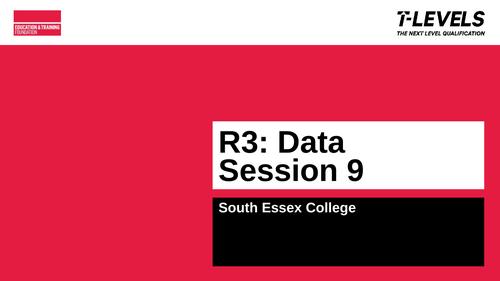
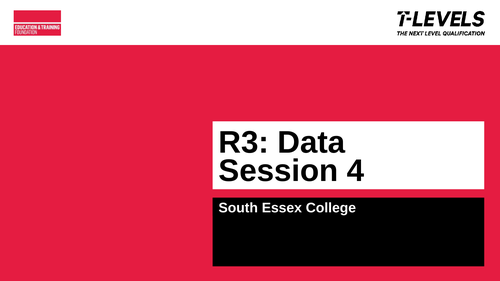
9: 9 -> 4
